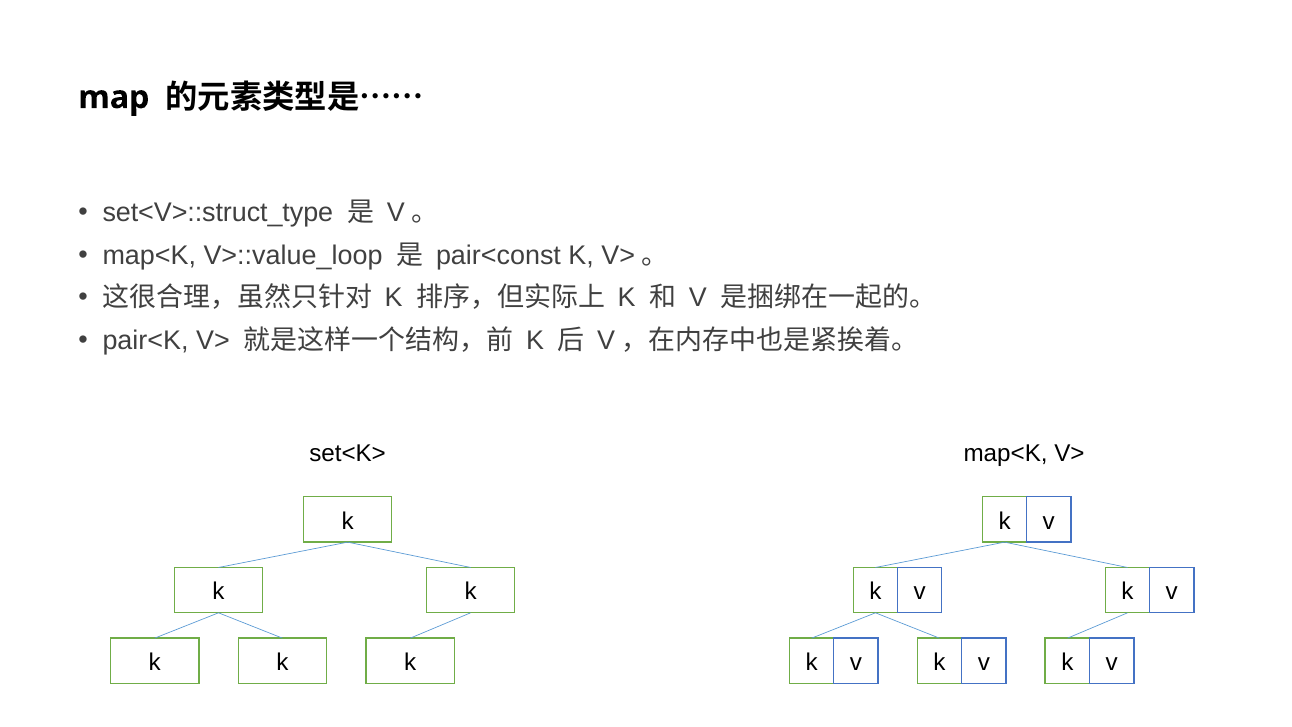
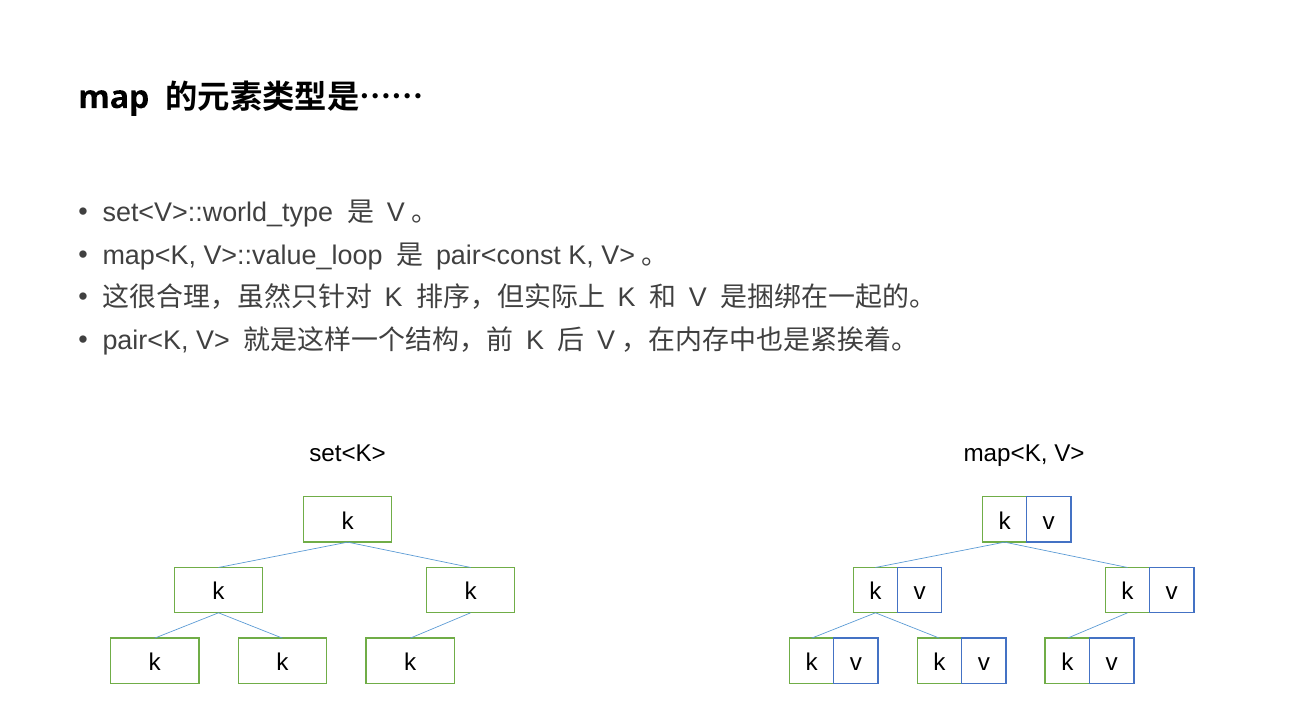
set<V>::struct_type: set<V>::struct_type -> set<V>::world_type
